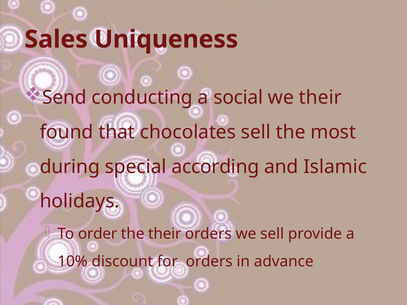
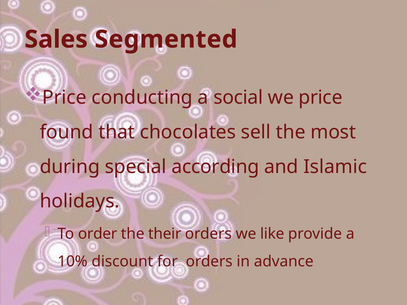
Uniqueness: Uniqueness -> Segmented
Send at (64, 98): Send -> Price
we their: their -> price
we sell: sell -> like
